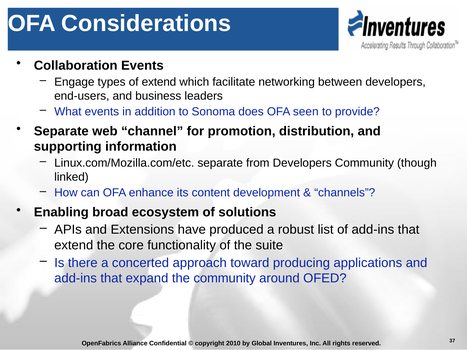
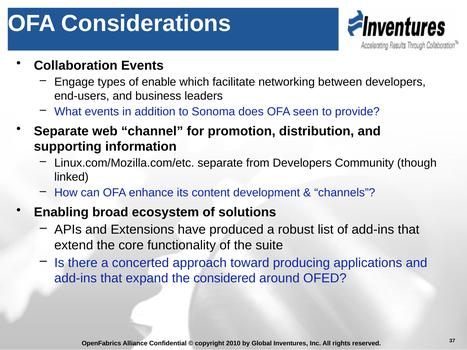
of extend: extend -> enable
the community: community -> considered
